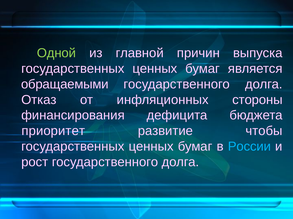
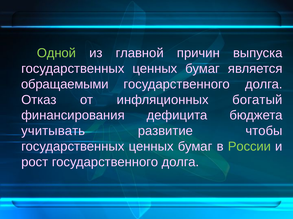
стороны: стороны -> богатый
приоритет: приоритет -> учитывать
России colour: light blue -> light green
